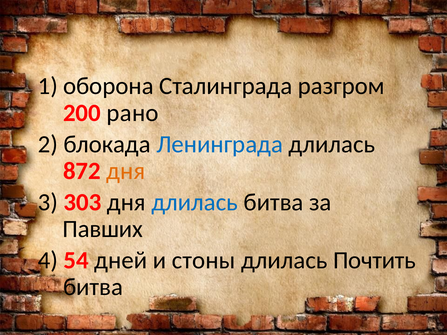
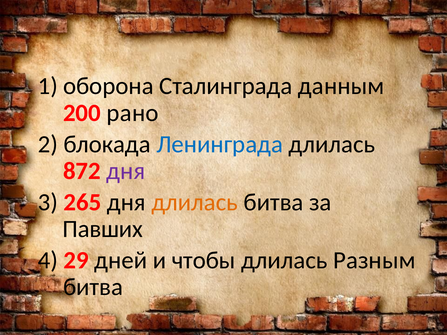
разгром: разгром -> данным
дня at (126, 171) colour: orange -> purple
303: 303 -> 265
длилась at (195, 202) colour: blue -> orange
54: 54 -> 29
стоны: стоны -> чтобы
Почтить: Почтить -> Разным
